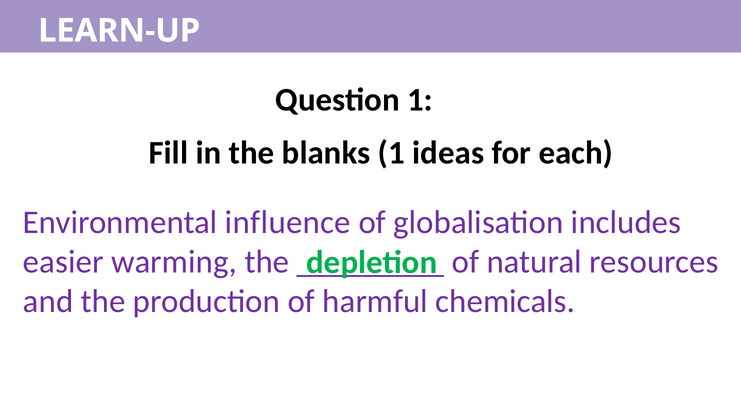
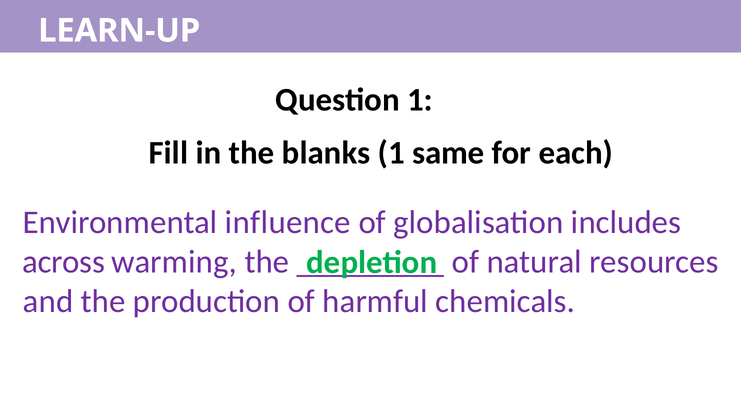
ideas: ideas -> same
easier: easier -> across
